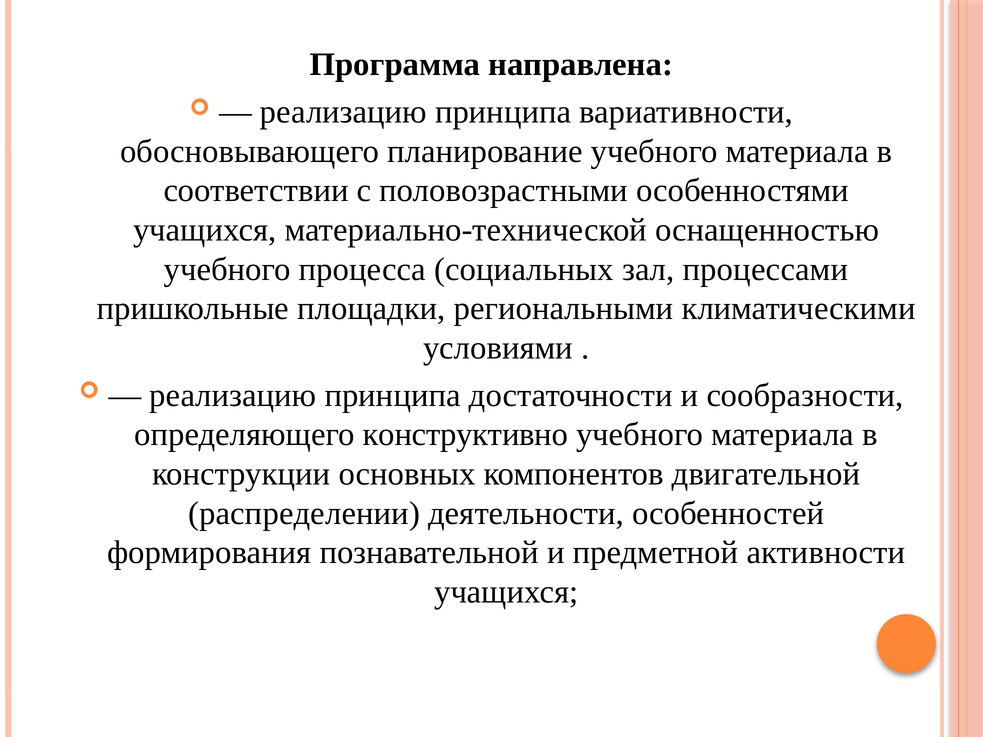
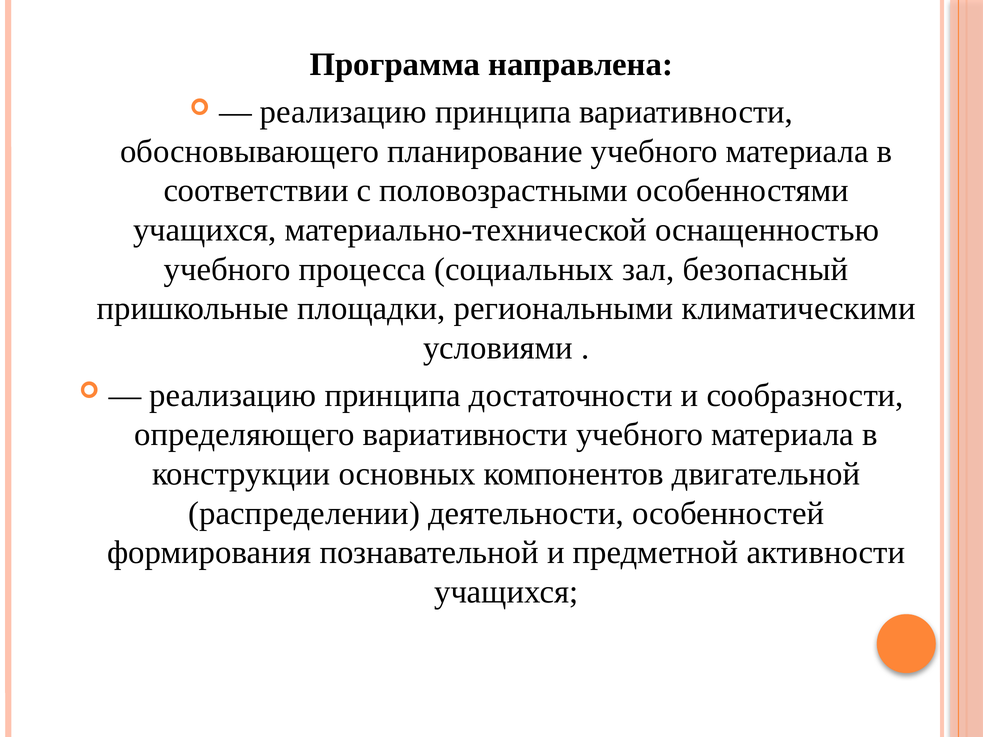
процессами: процессами -> безопасный
определяющего конструктивно: конструктивно -> вариативности
